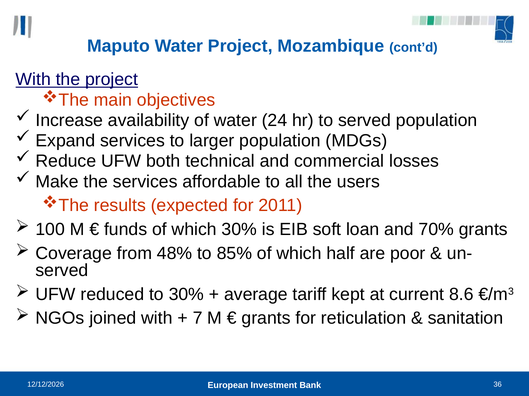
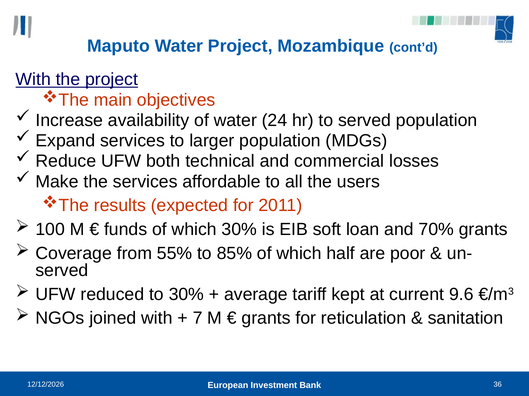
48%: 48% -> 55%
8.6: 8.6 -> 9.6
